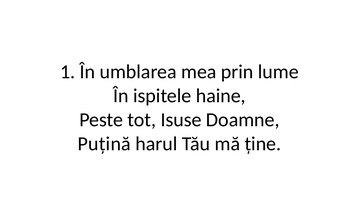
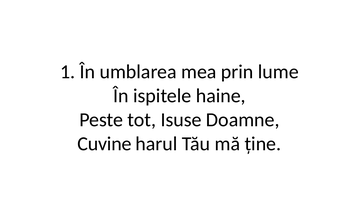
Puțină: Puțină -> Cuvine
